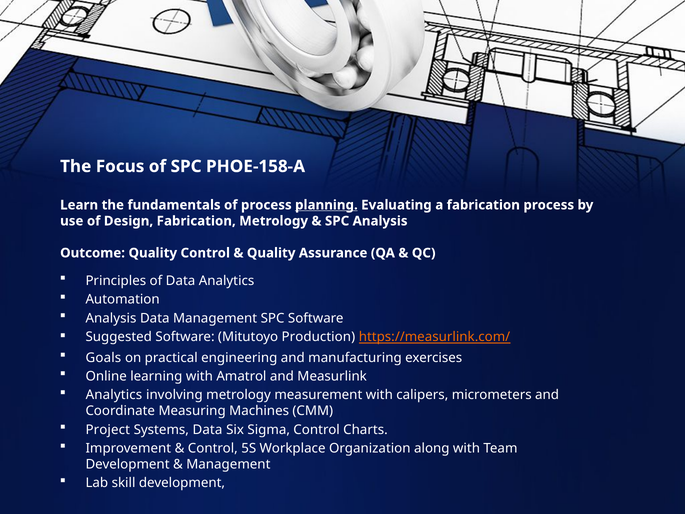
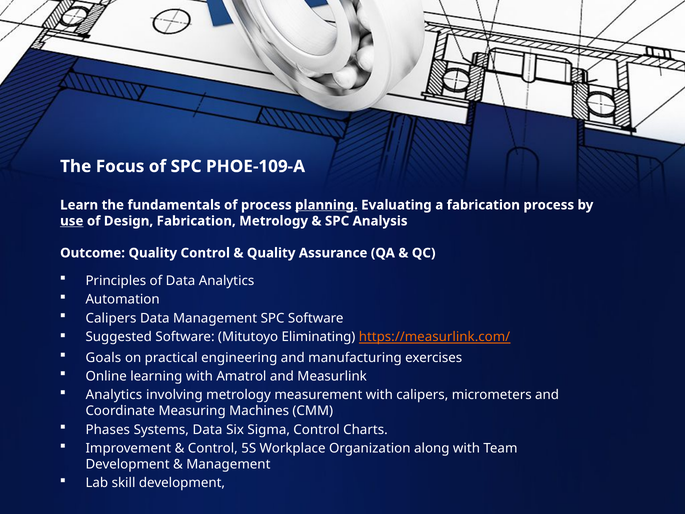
PHOE-158-A: PHOE-158-A -> PHOE-109-A
use underline: none -> present
Analysis at (111, 318): Analysis -> Calipers
Production: Production -> Eliminating
Project: Project -> Phases
